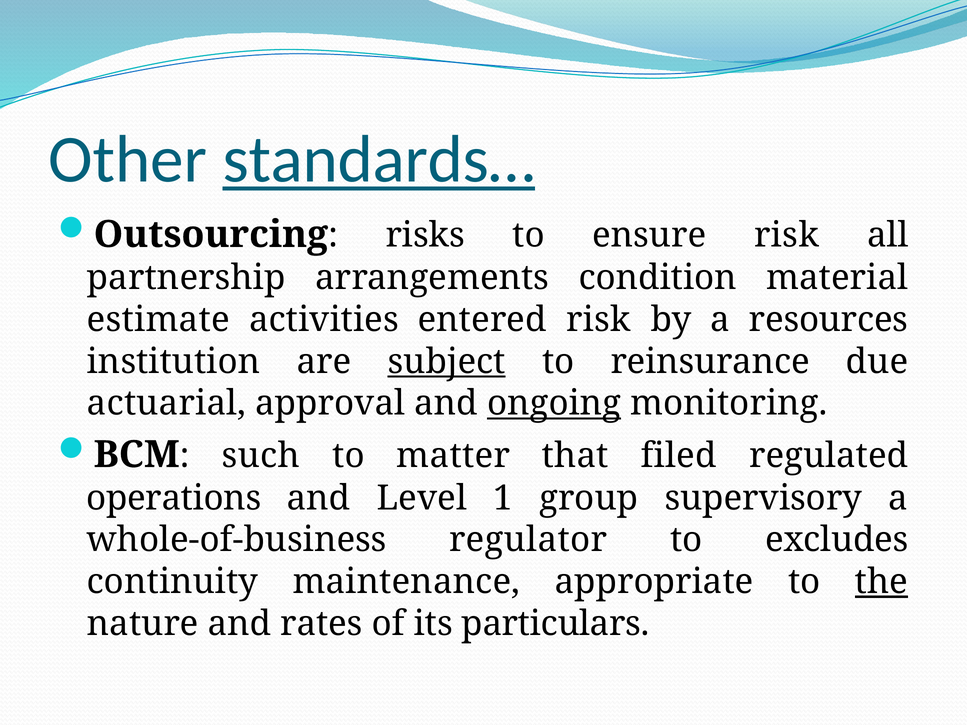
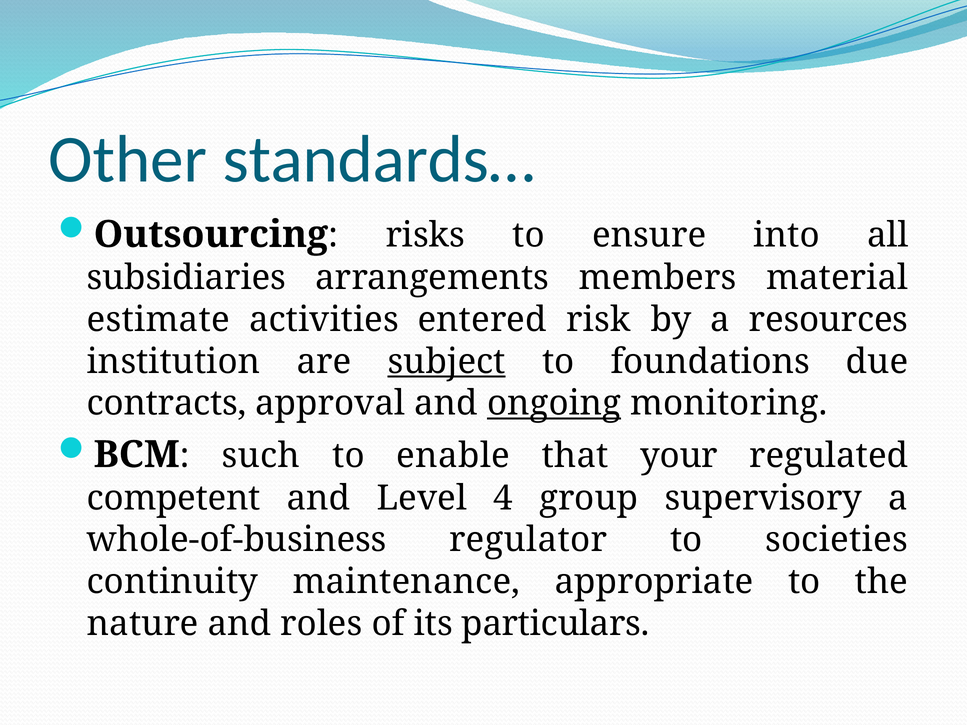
standards… underline: present -> none
ensure risk: risk -> into
partnership: partnership -> subsidiaries
condition: condition -> members
reinsurance: reinsurance -> foundations
actuarial: actuarial -> contracts
matter: matter -> enable
filed: filed -> your
operations: operations -> competent
1: 1 -> 4
excludes: excludes -> societies
the underline: present -> none
rates: rates -> roles
